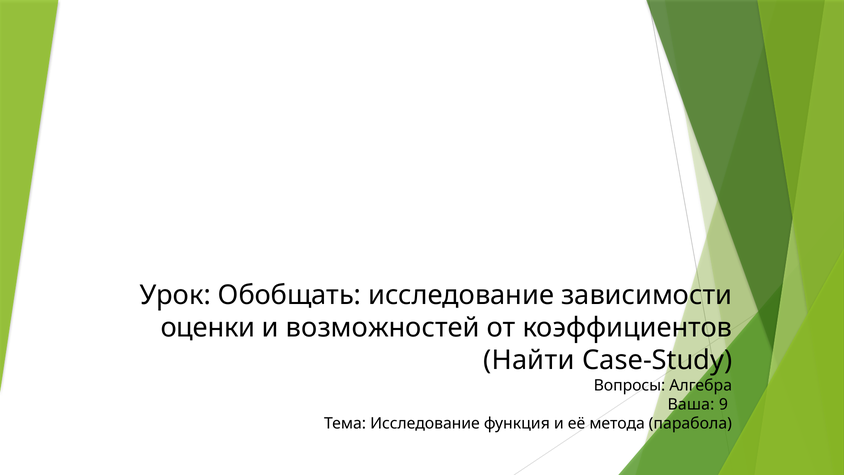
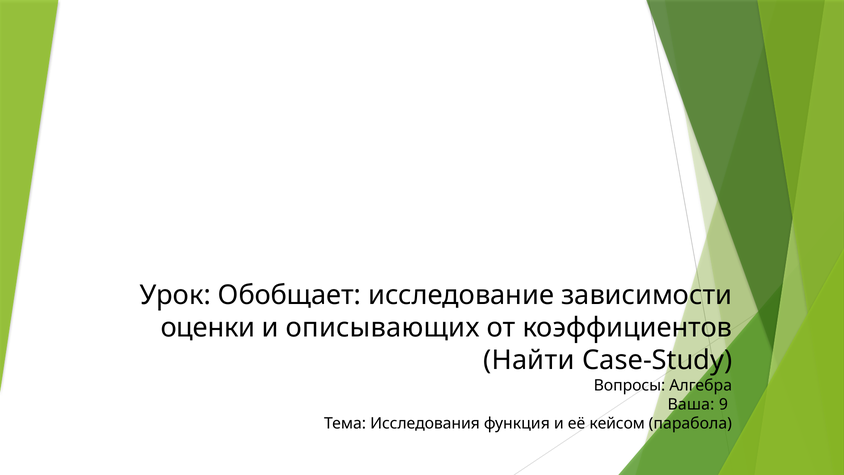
Обобщать: Обобщать -> Обобщает
возможностей: возможностей -> описывающих
Тема Исследование: Исследование -> Исследования
метода: метода -> кейсом
